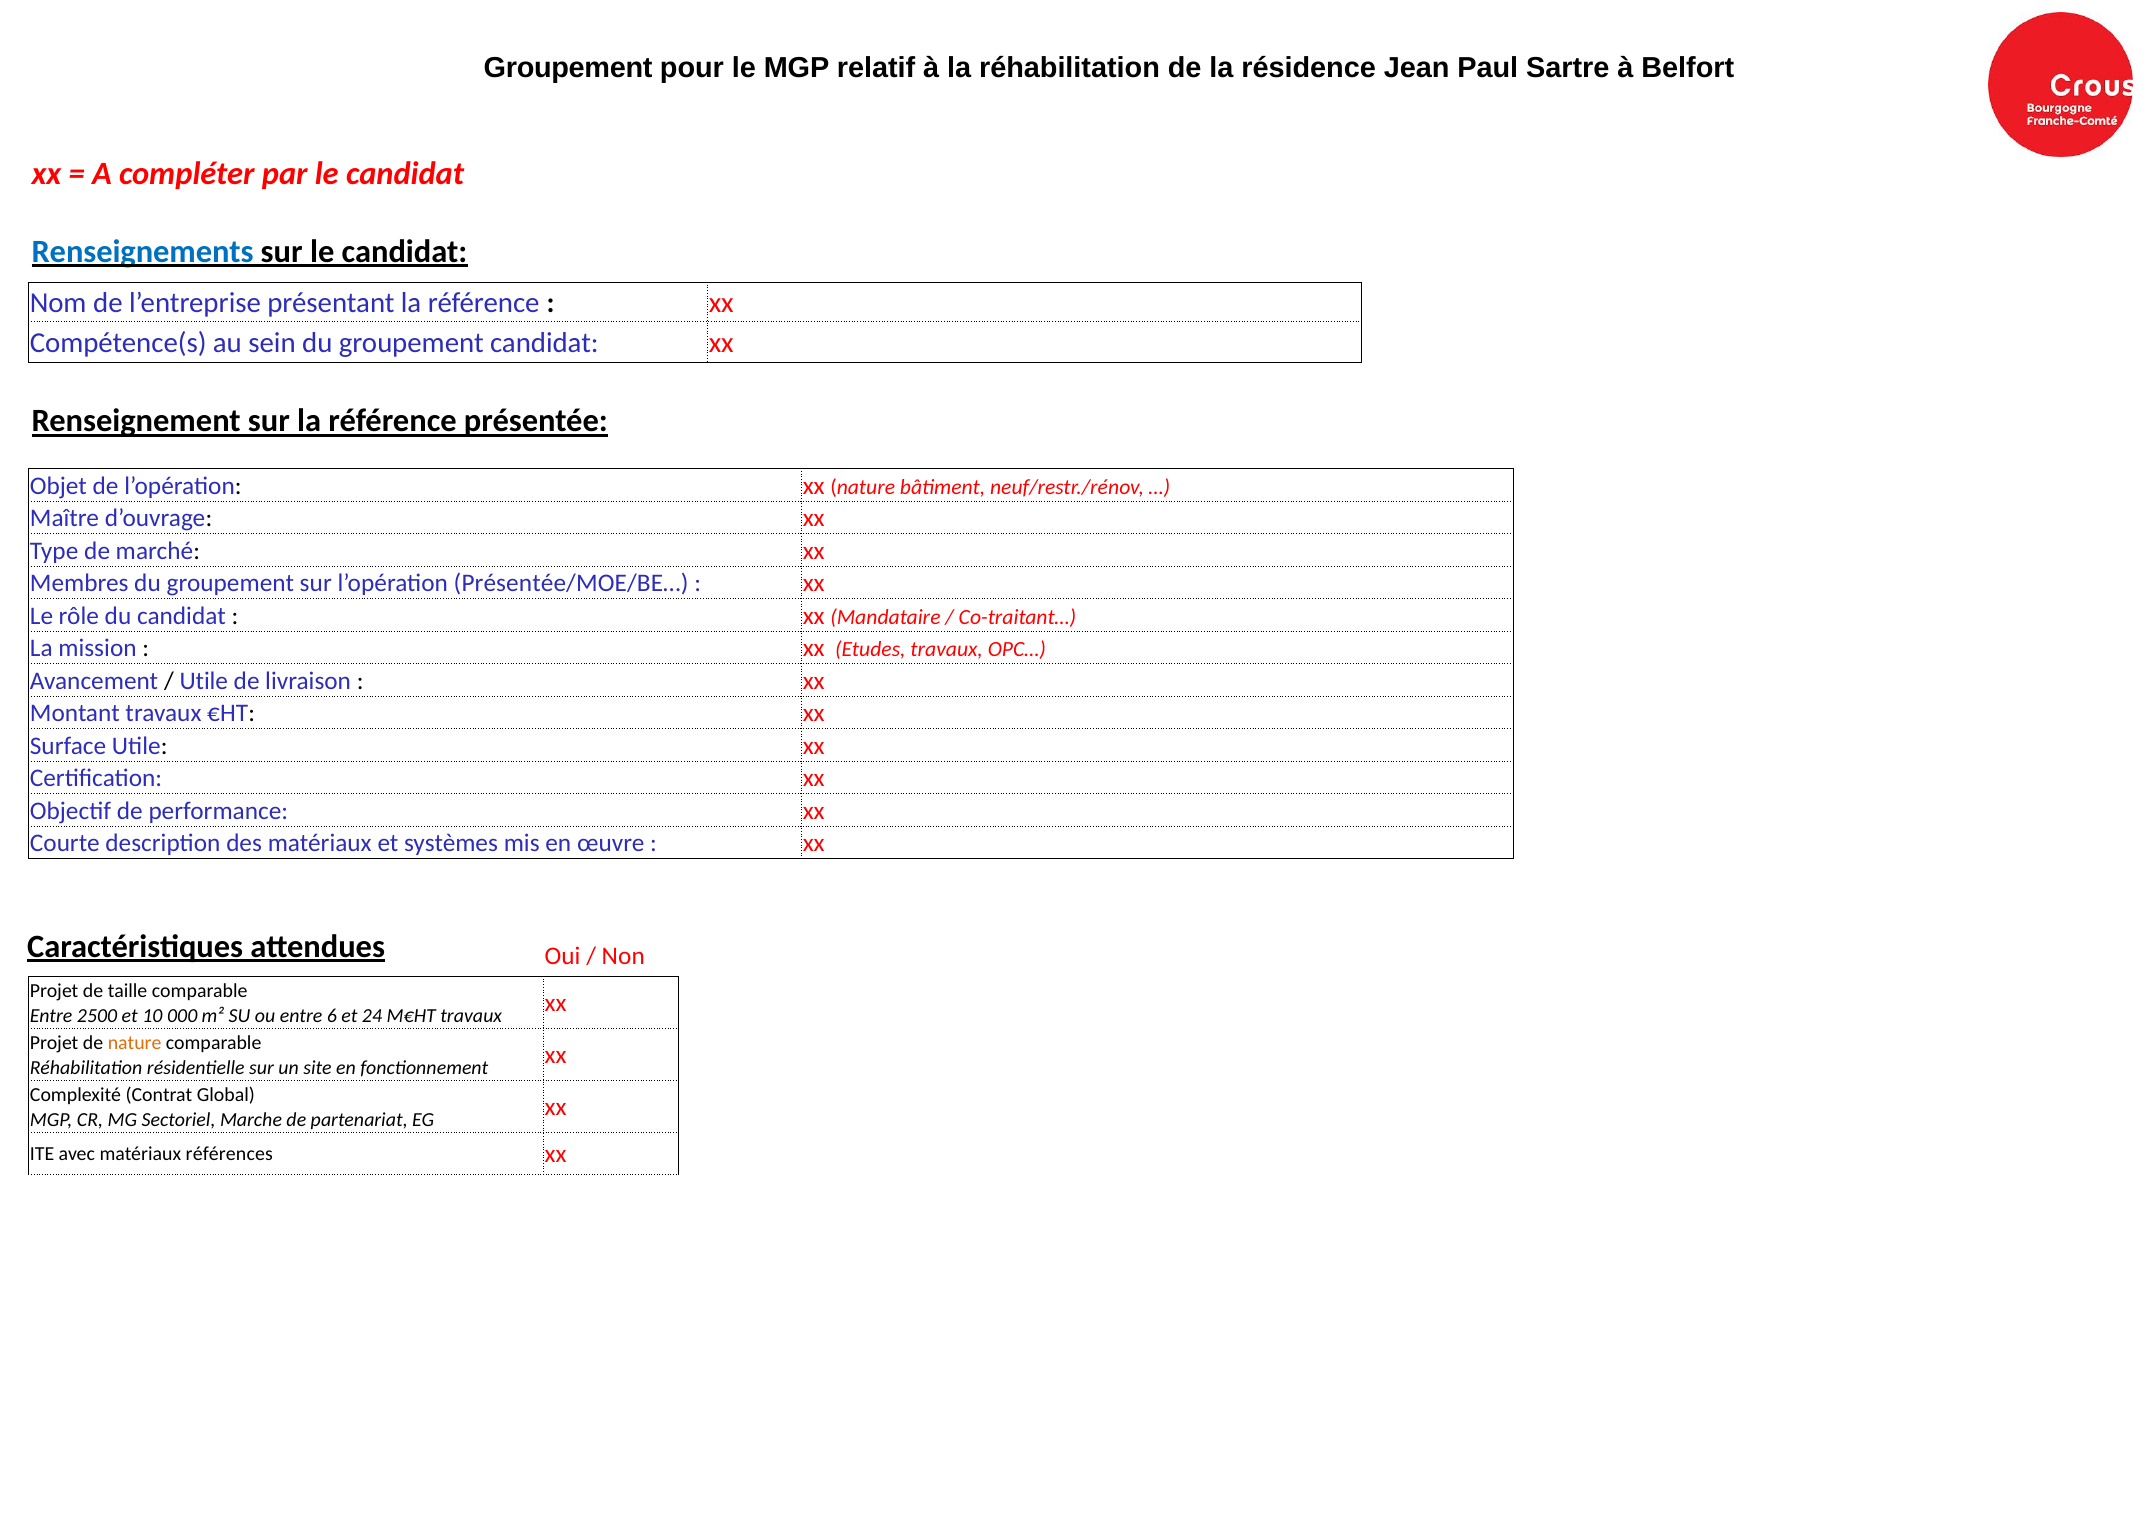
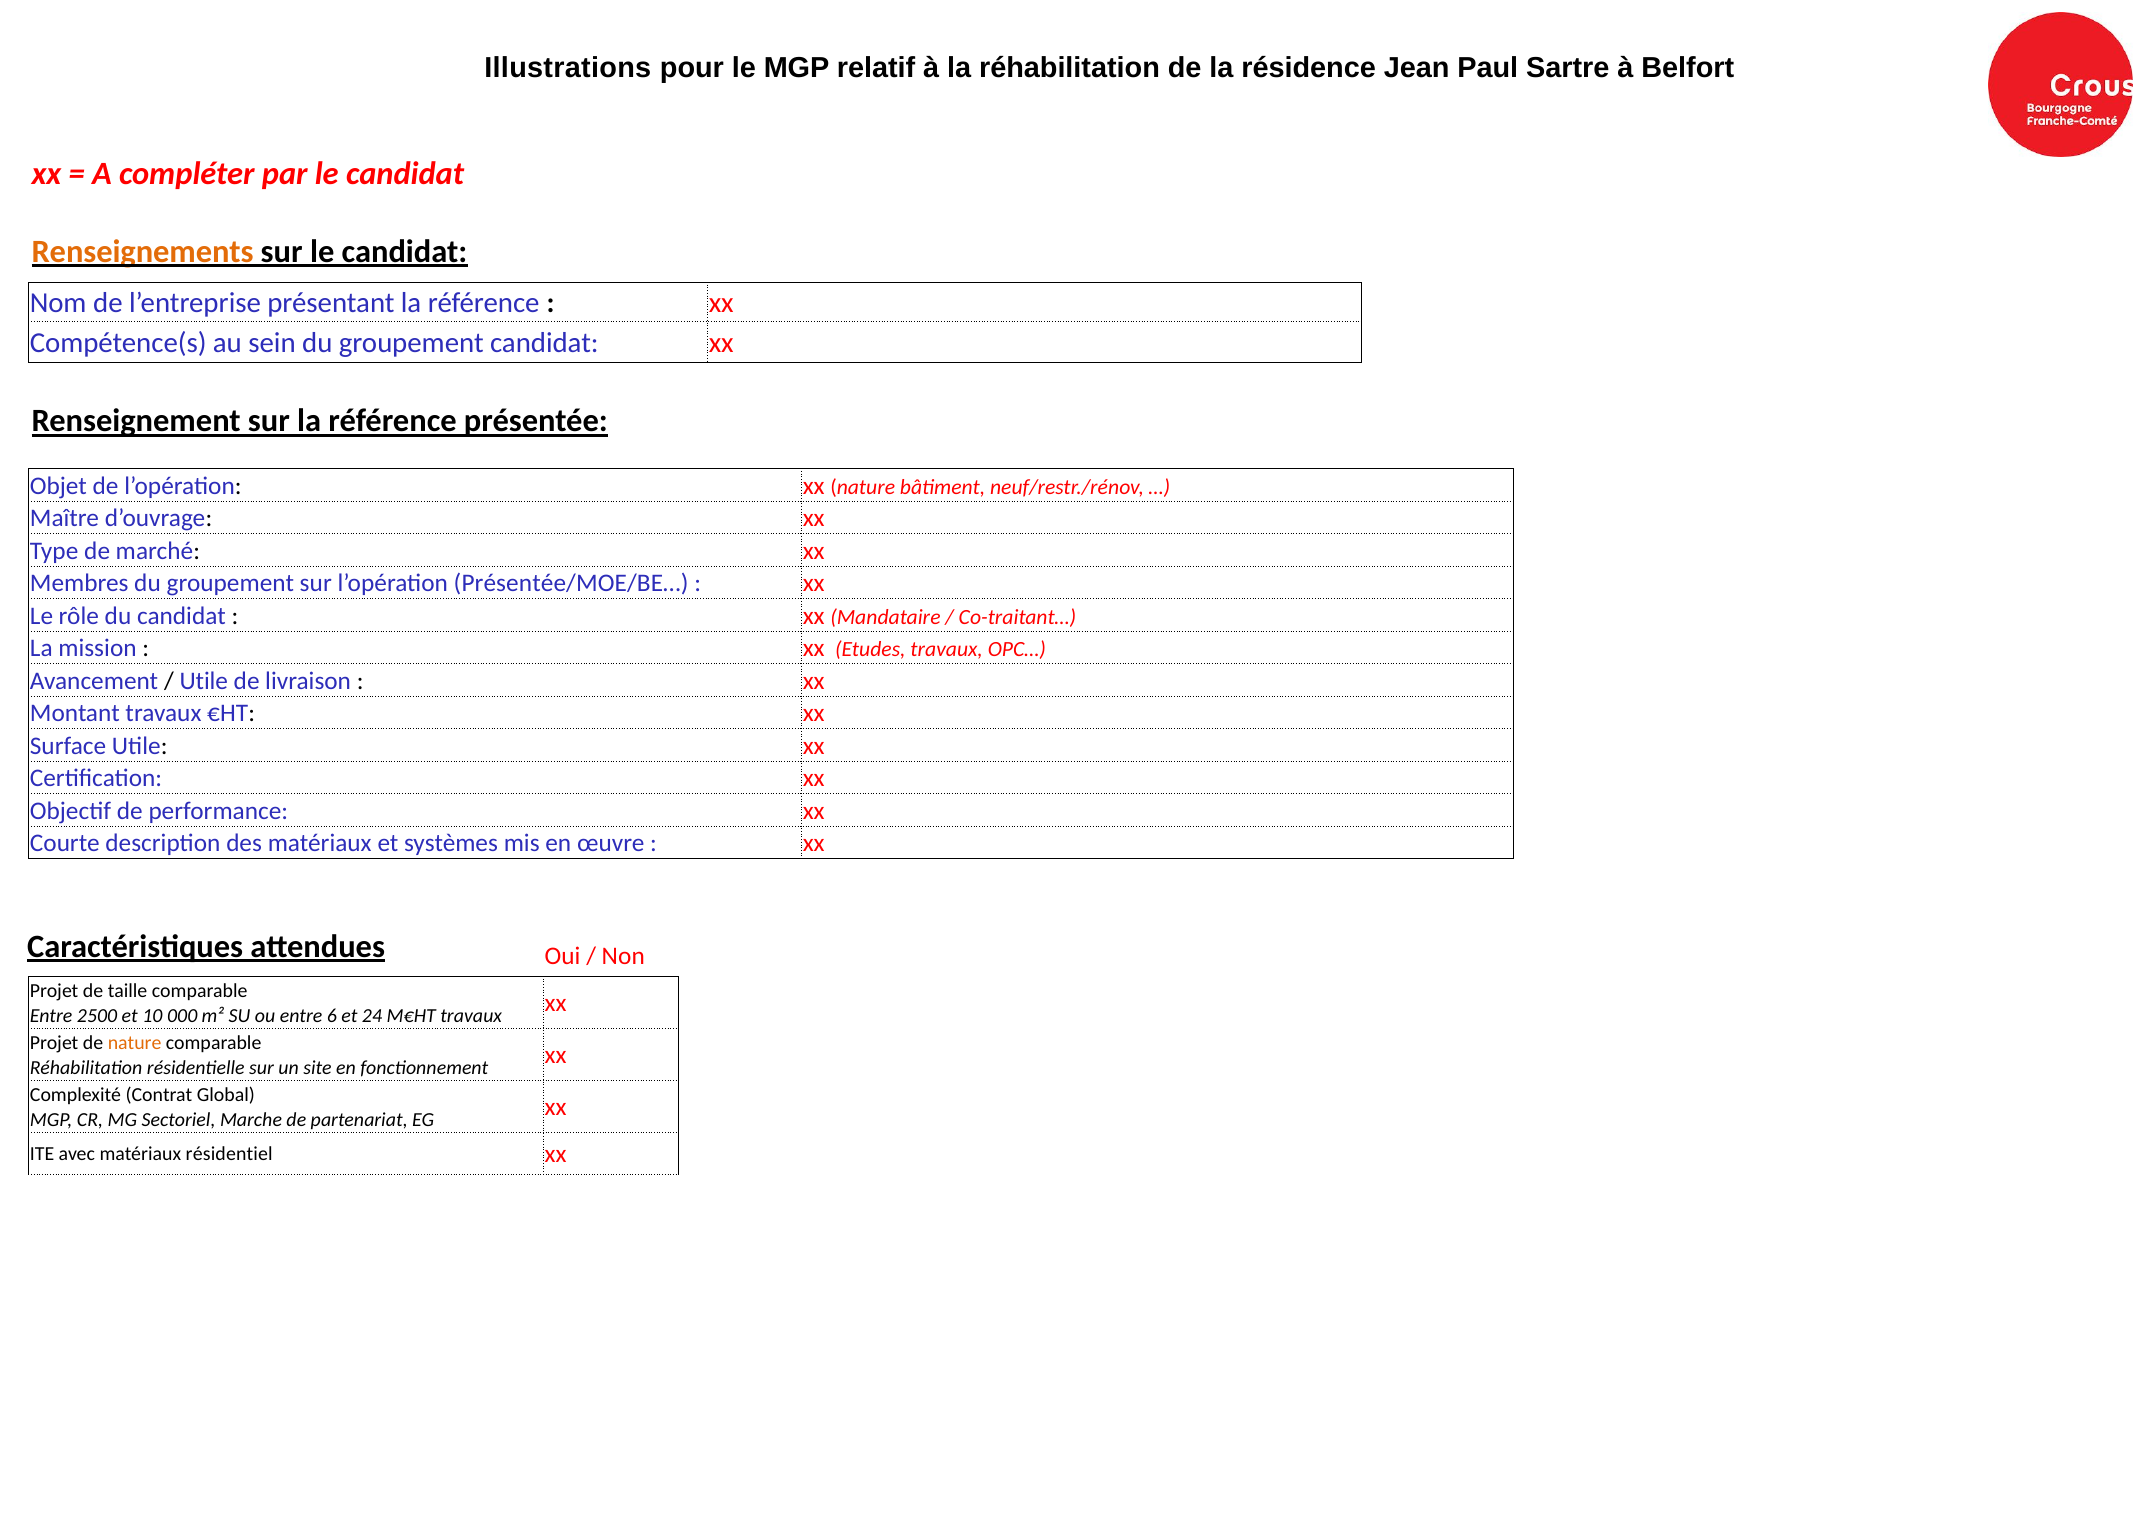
Groupement at (568, 68): Groupement -> Illustrations
Renseignements colour: blue -> orange
références: références -> résidentiel
